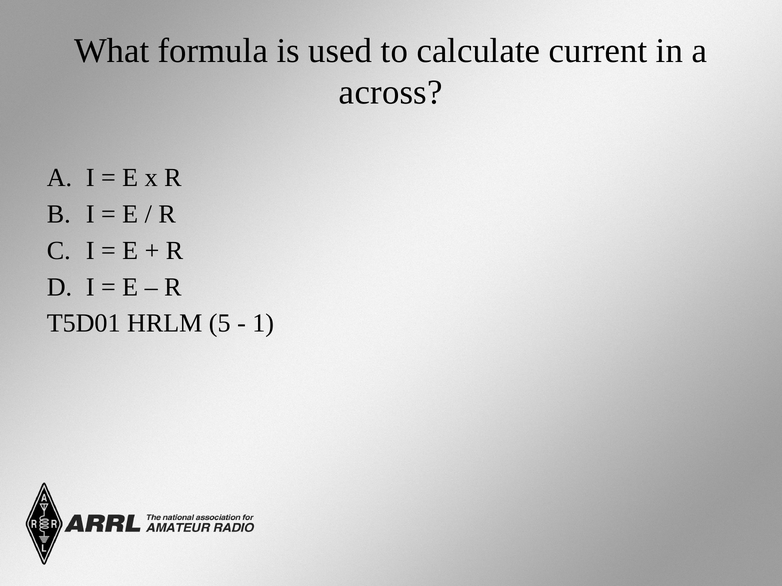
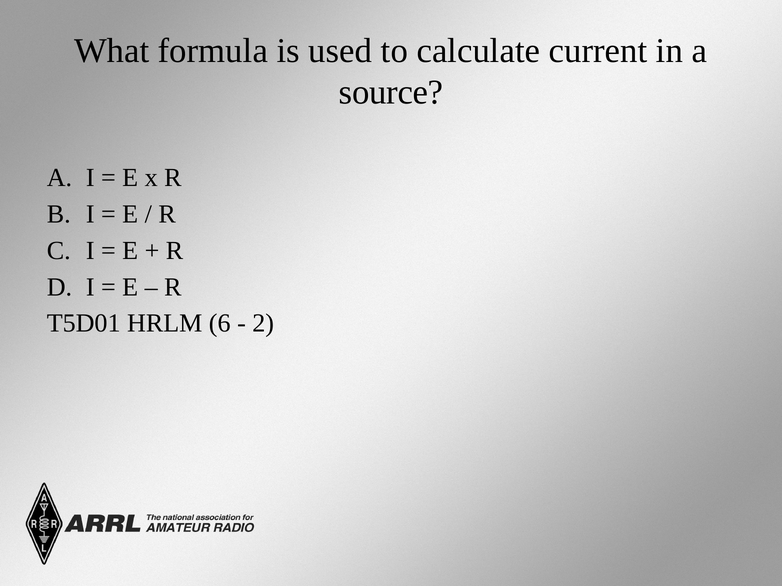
across: across -> source
5: 5 -> 6
1: 1 -> 2
